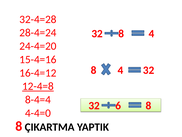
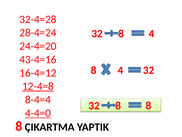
15-4=16: 15-4=16 -> 43-4=16
6 at (118, 105): 6 -> 8
4-4=0 underline: none -> present
